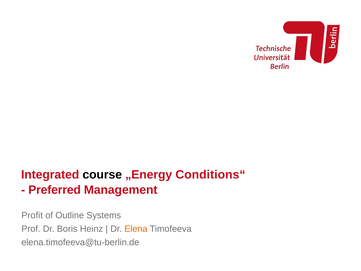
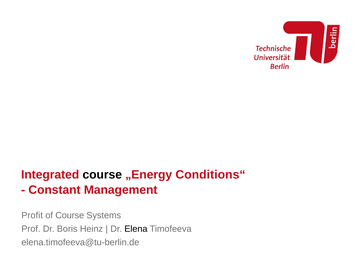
Preferred: Preferred -> Constant
of Outline: Outline -> Course
Elena colour: orange -> black
